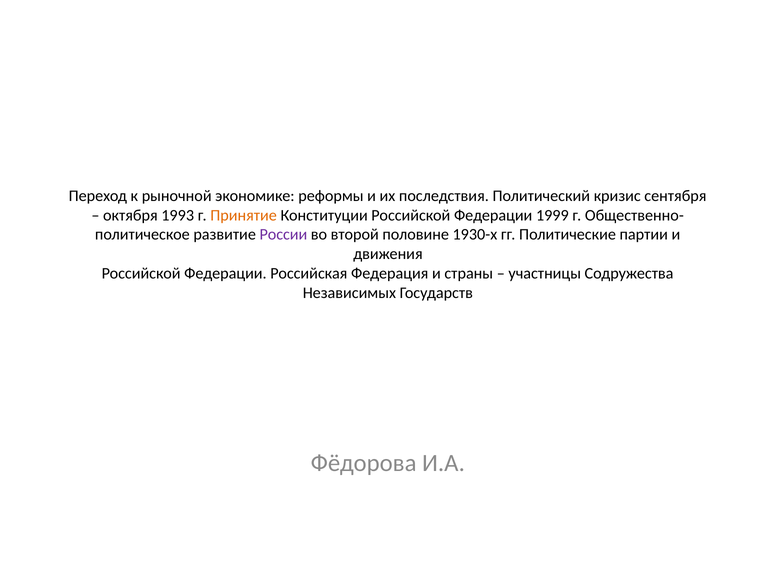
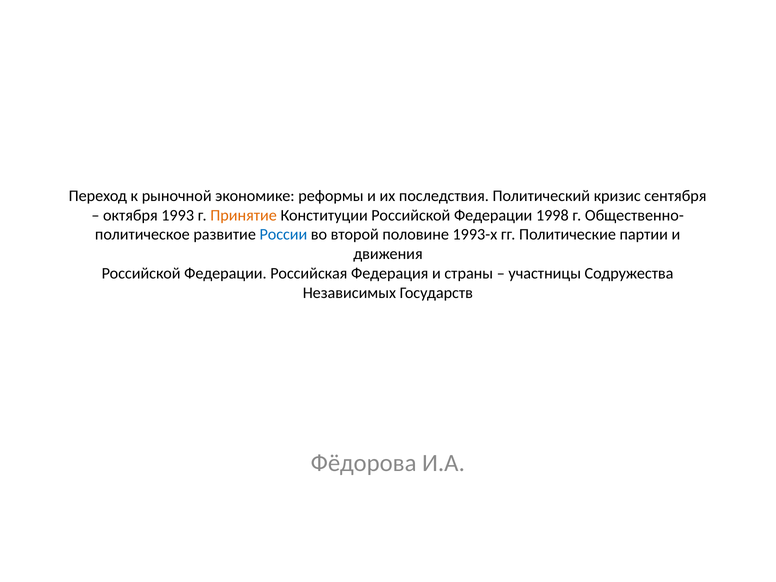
1999: 1999 -> 1998
России colour: purple -> blue
1930-х: 1930-х -> 1993-х
